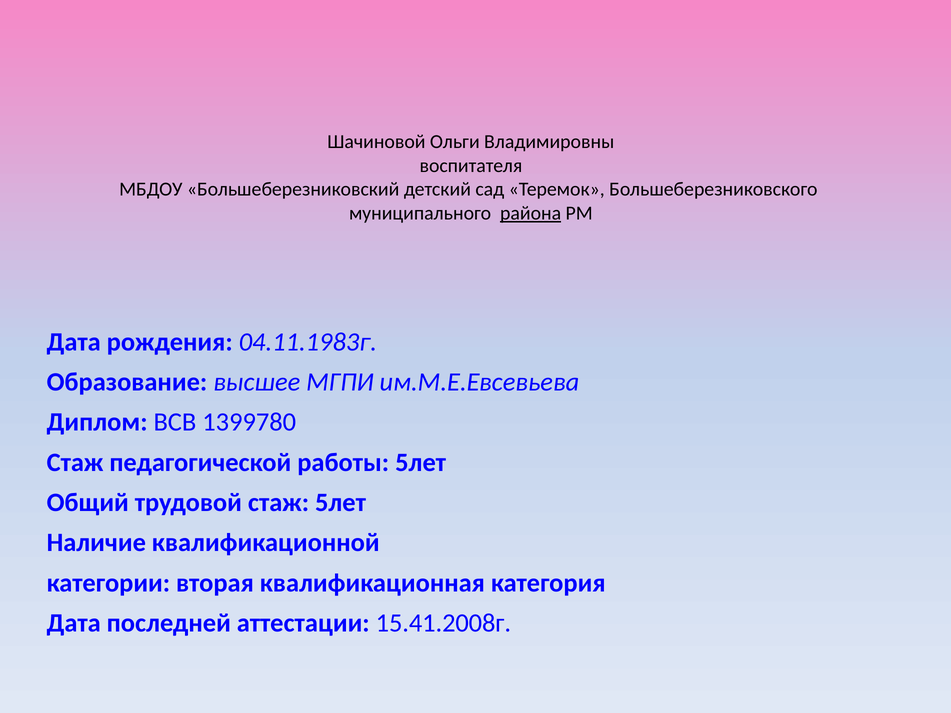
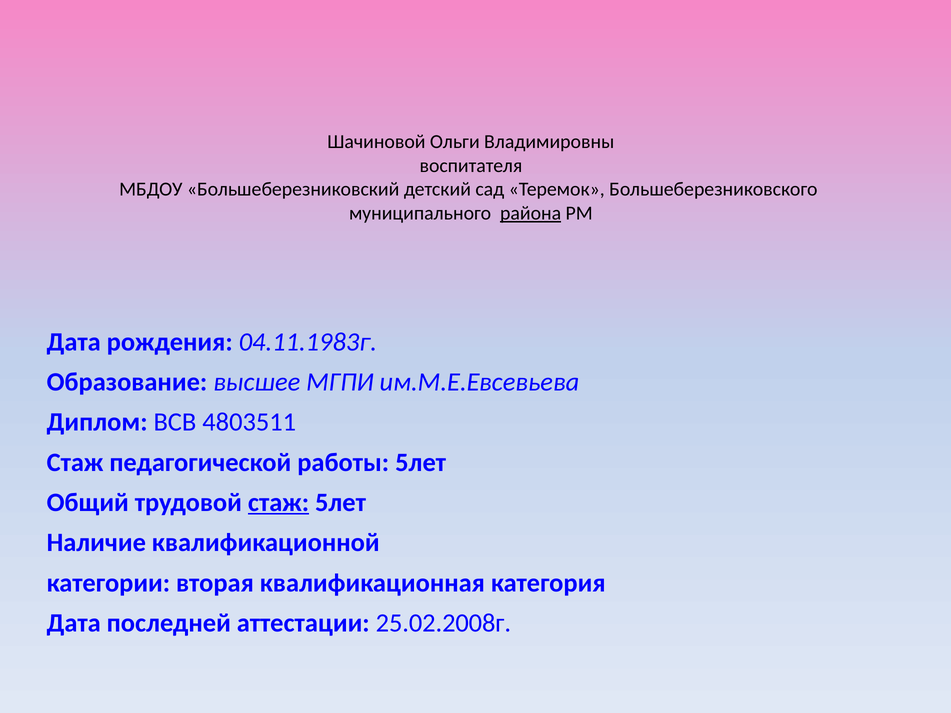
1399780: 1399780 -> 4803511
стаж at (279, 503) underline: none -> present
15.41.2008г: 15.41.2008г -> 25.02.2008г
